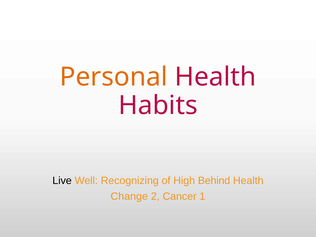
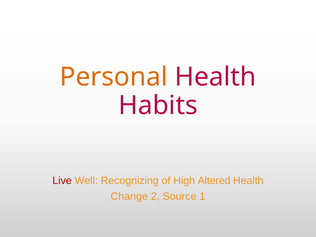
Live colour: black -> red
Behind: Behind -> Altered
Cancer: Cancer -> Source
